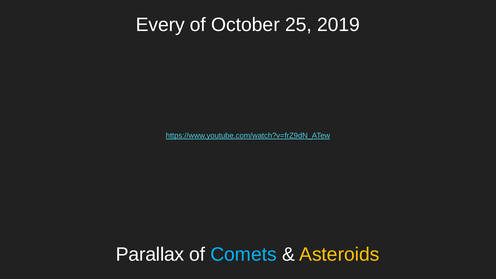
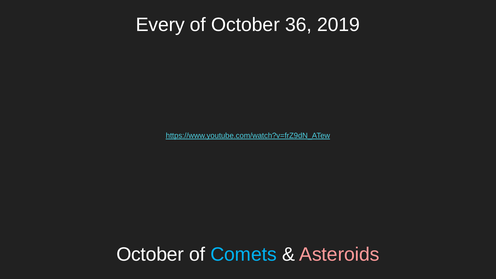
25: 25 -> 36
Parallax at (150, 255): Parallax -> October
Asteroids colour: yellow -> pink
